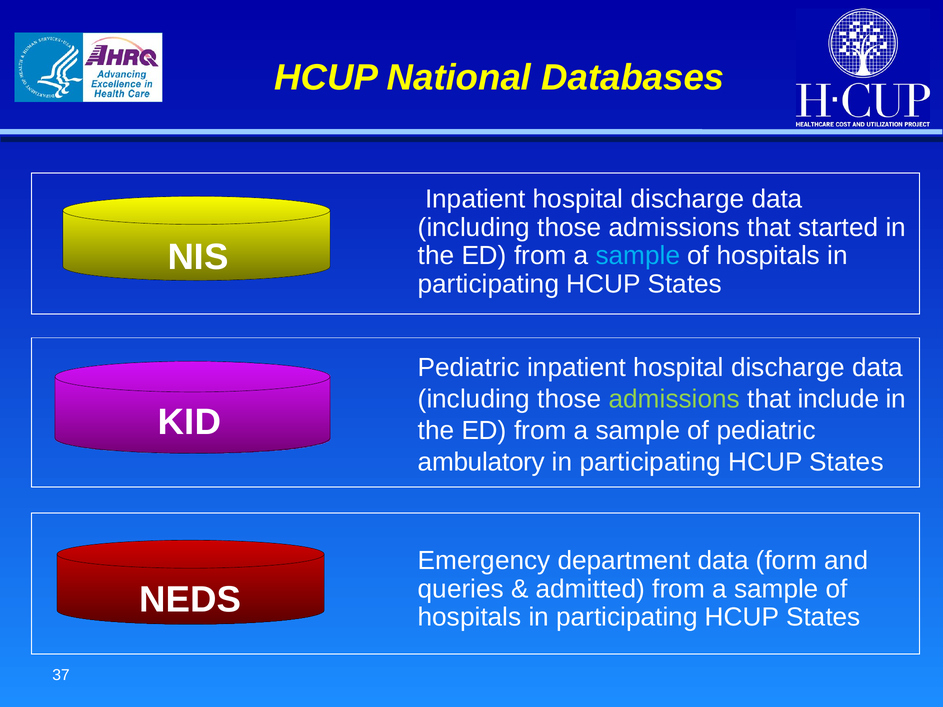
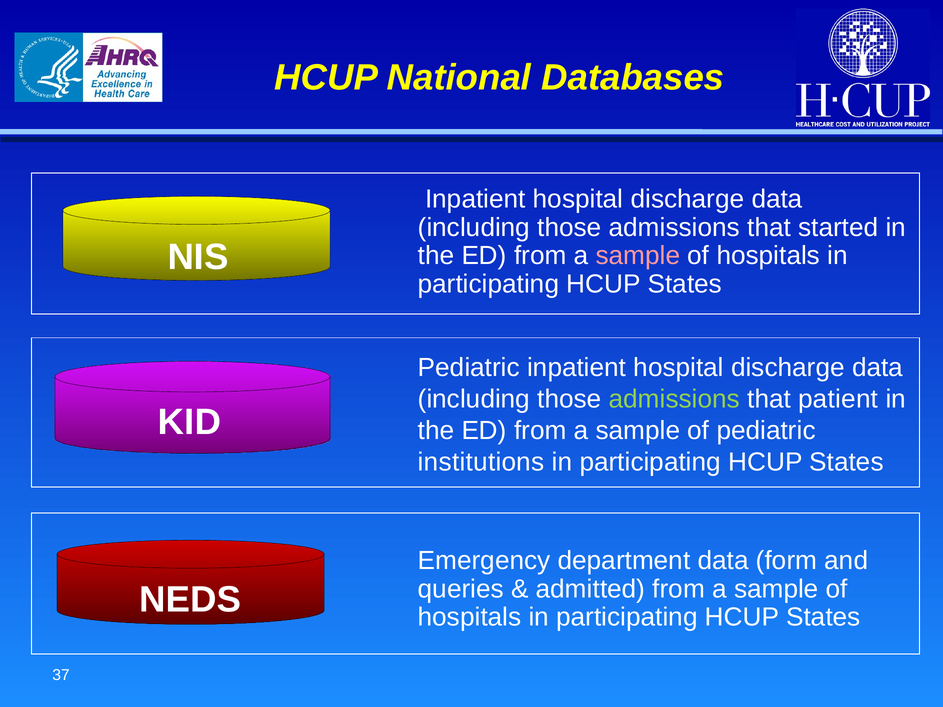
sample at (638, 256) colour: light blue -> pink
include: include -> patient
ambulatory: ambulatory -> institutions
